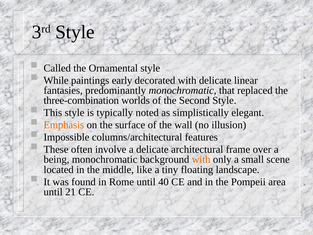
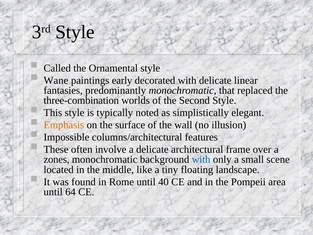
While: While -> Wane
being: being -> zones
with at (201, 159) colour: orange -> blue
21: 21 -> 64
